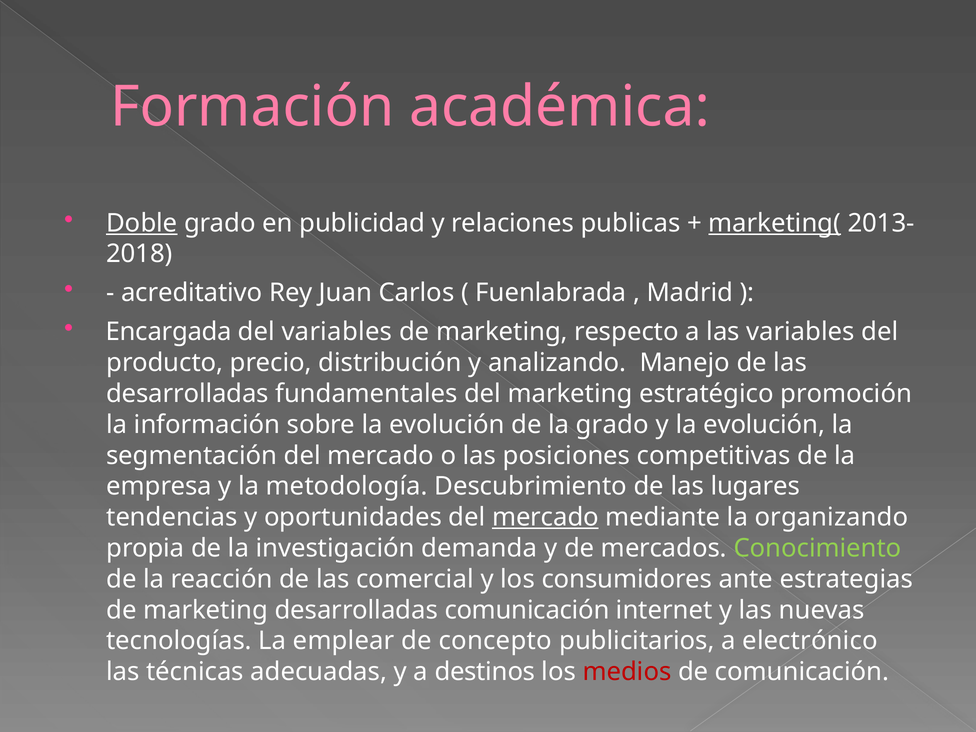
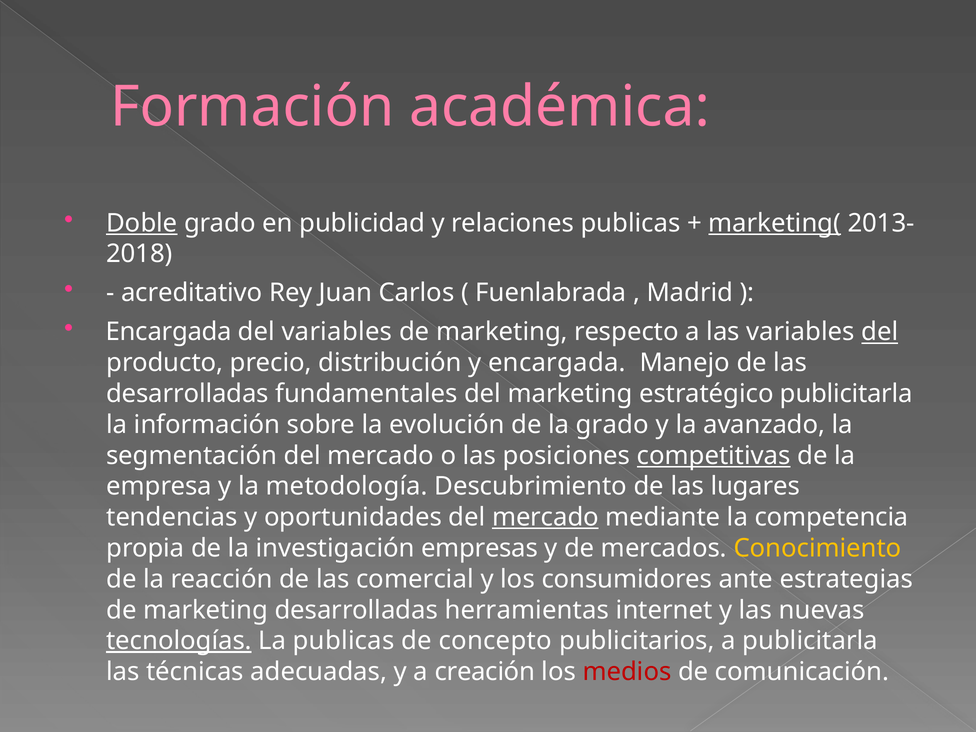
del at (880, 332) underline: none -> present
y analizando: analizando -> encargada
estratégico promoción: promoción -> publicitarla
y la evolución: evolución -> avanzado
competitivas underline: none -> present
organizando: organizando -> competencia
demanda: demanda -> empresas
Conocimiento colour: light green -> yellow
desarrolladas comunicación: comunicación -> herramientas
tecnologías underline: none -> present
La emplear: emplear -> publicas
a electrónico: electrónico -> publicitarla
destinos: destinos -> creación
